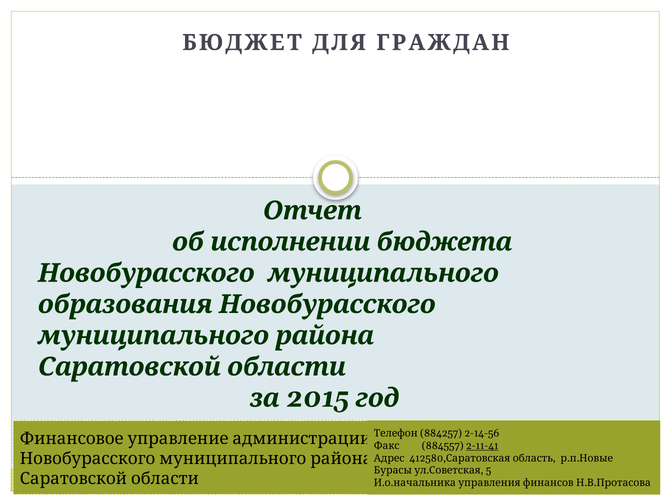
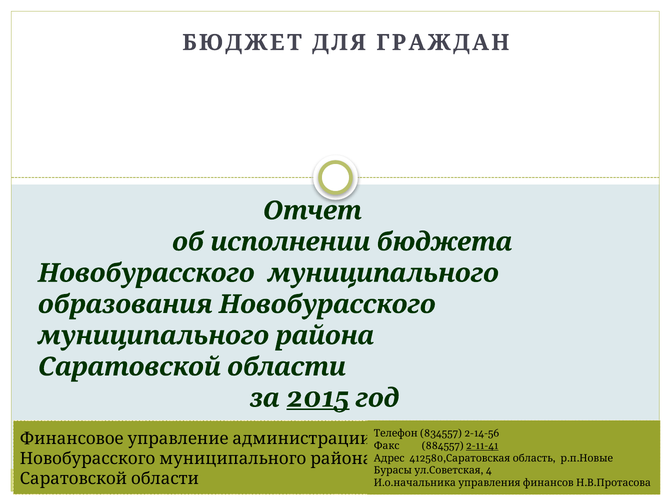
2015 underline: none -> present
884257: 884257 -> 834557
5: 5 -> 4
